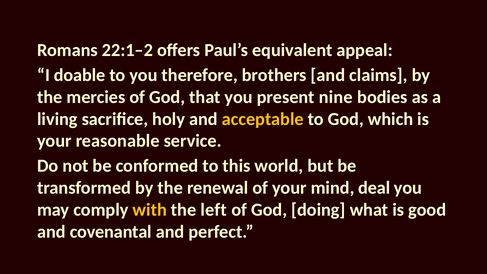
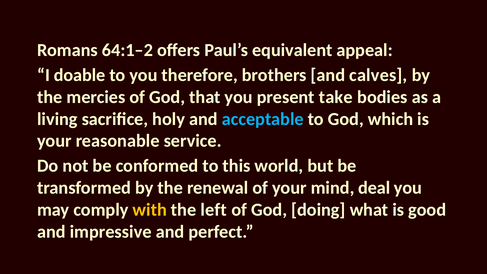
22:1–2: 22:1–2 -> 64:1–2
claims: claims -> calves
nine: nine -> take
acceptable colour: yellow -> light blue
covenantal: covenantal -> impressive
